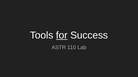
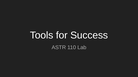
for underline: present -> none
